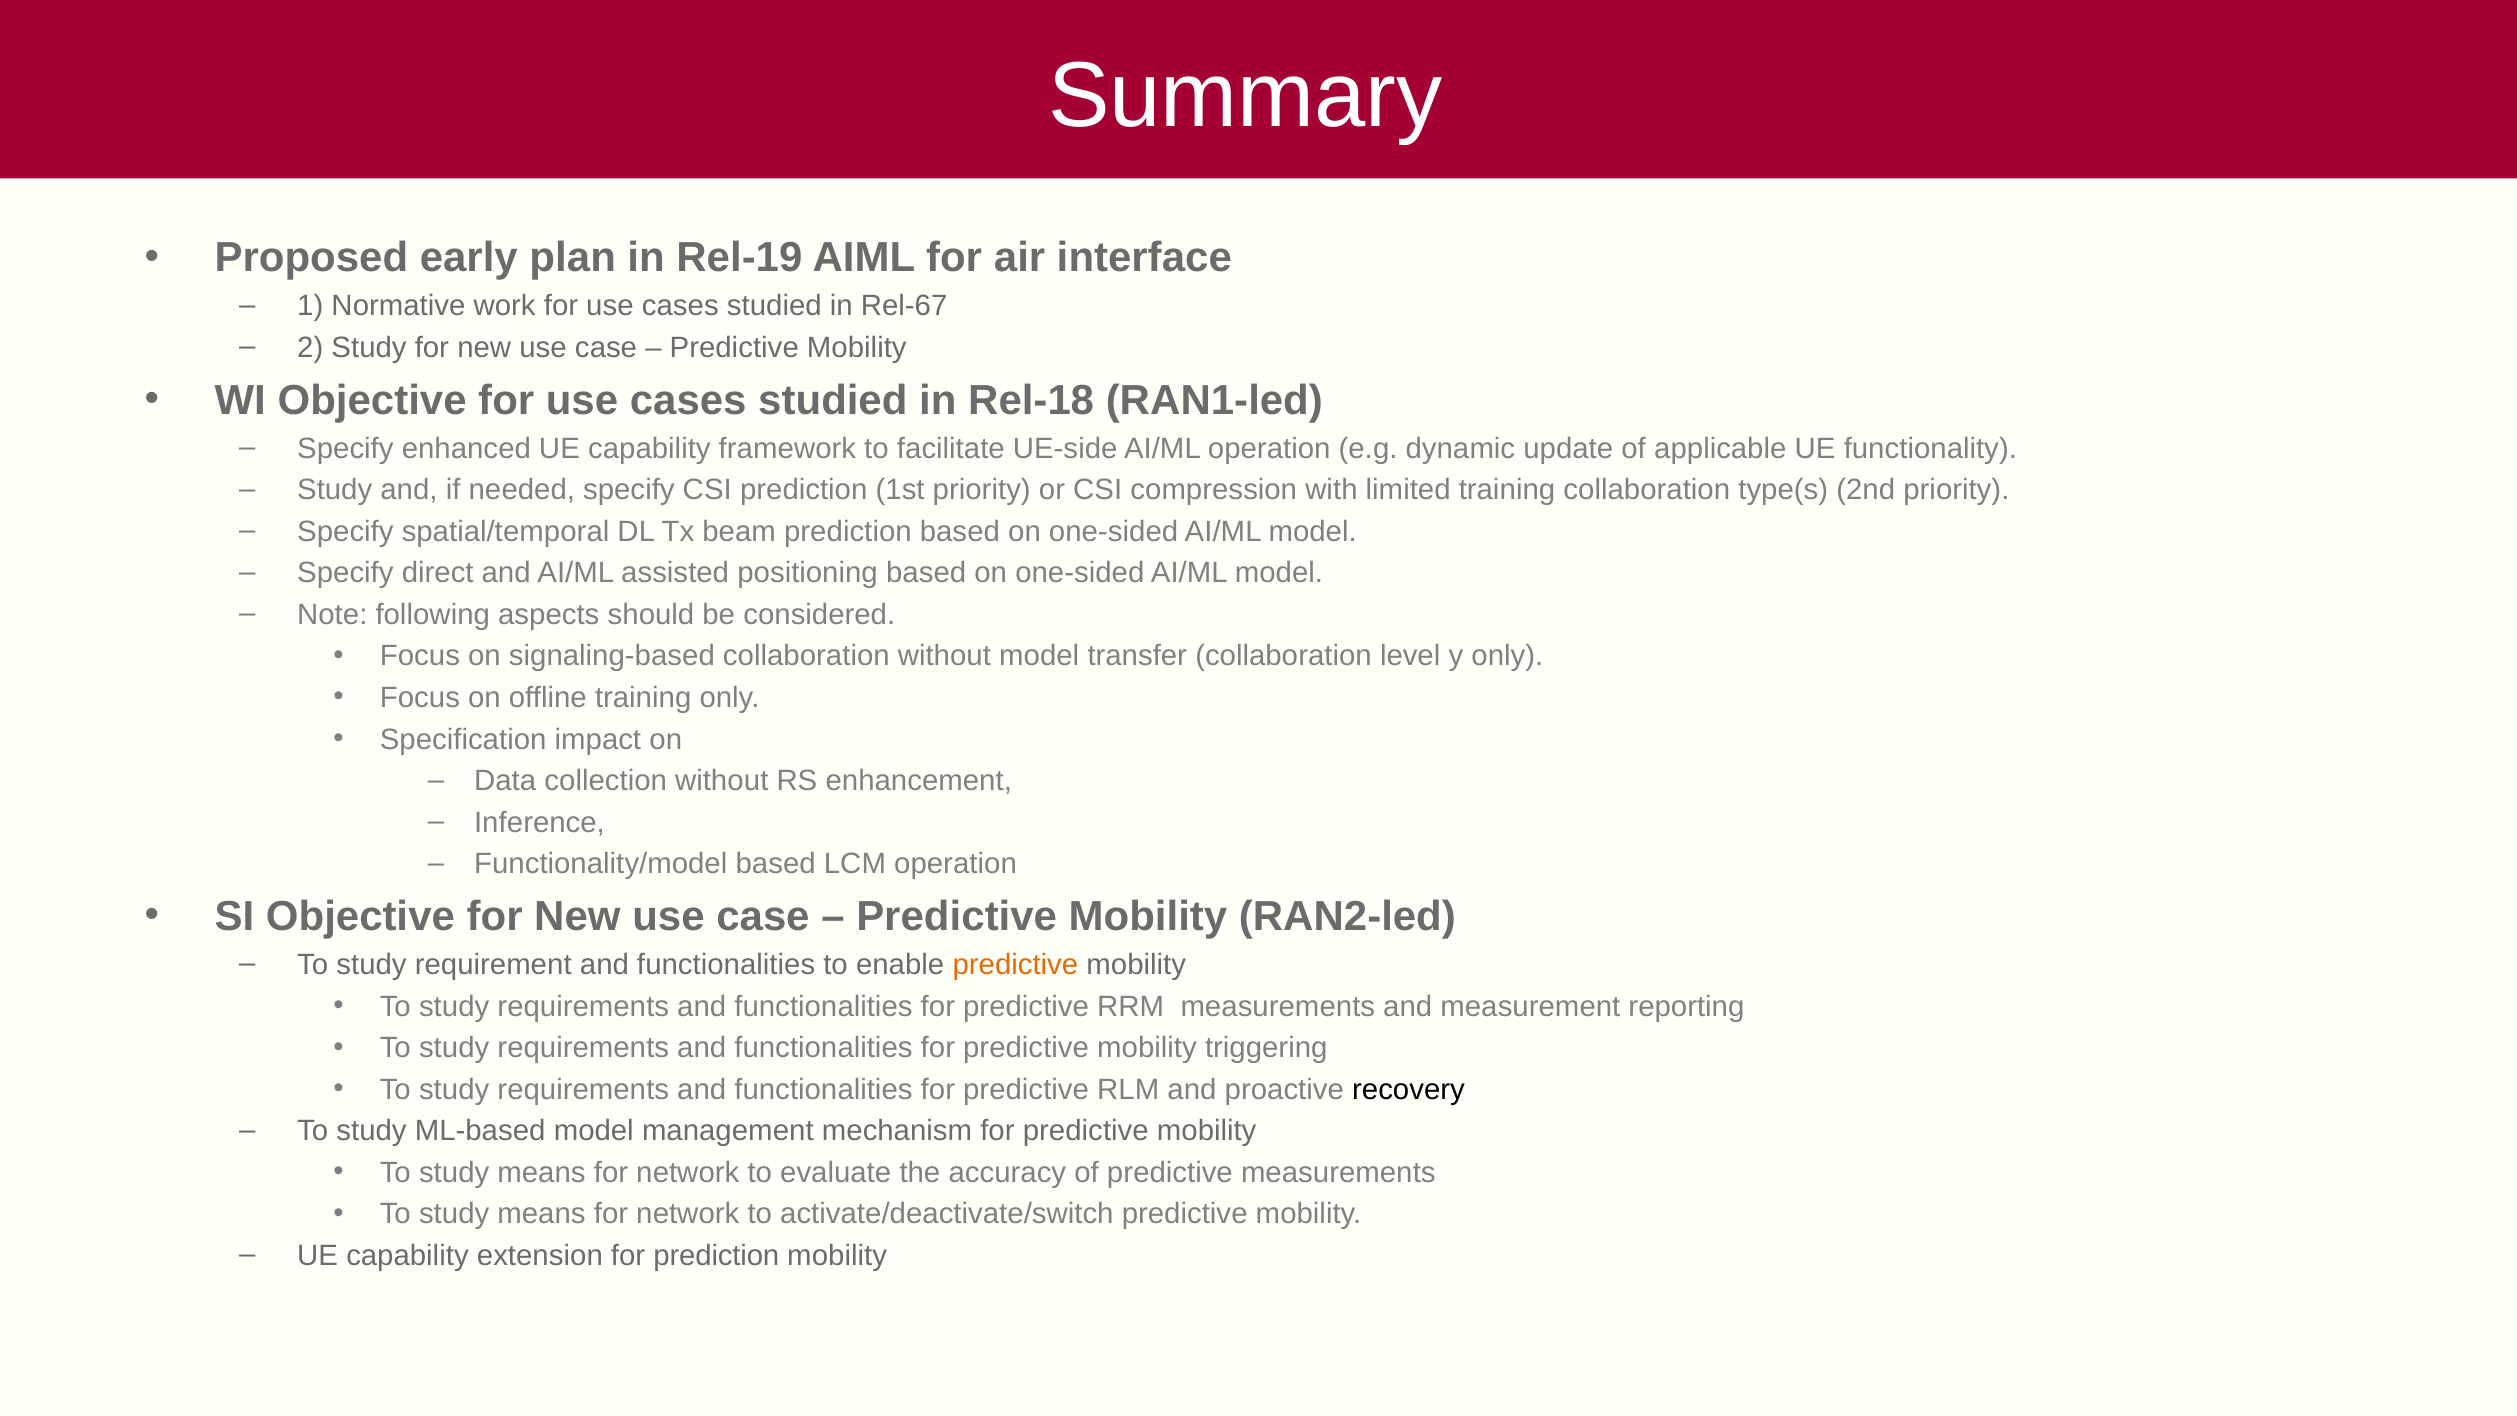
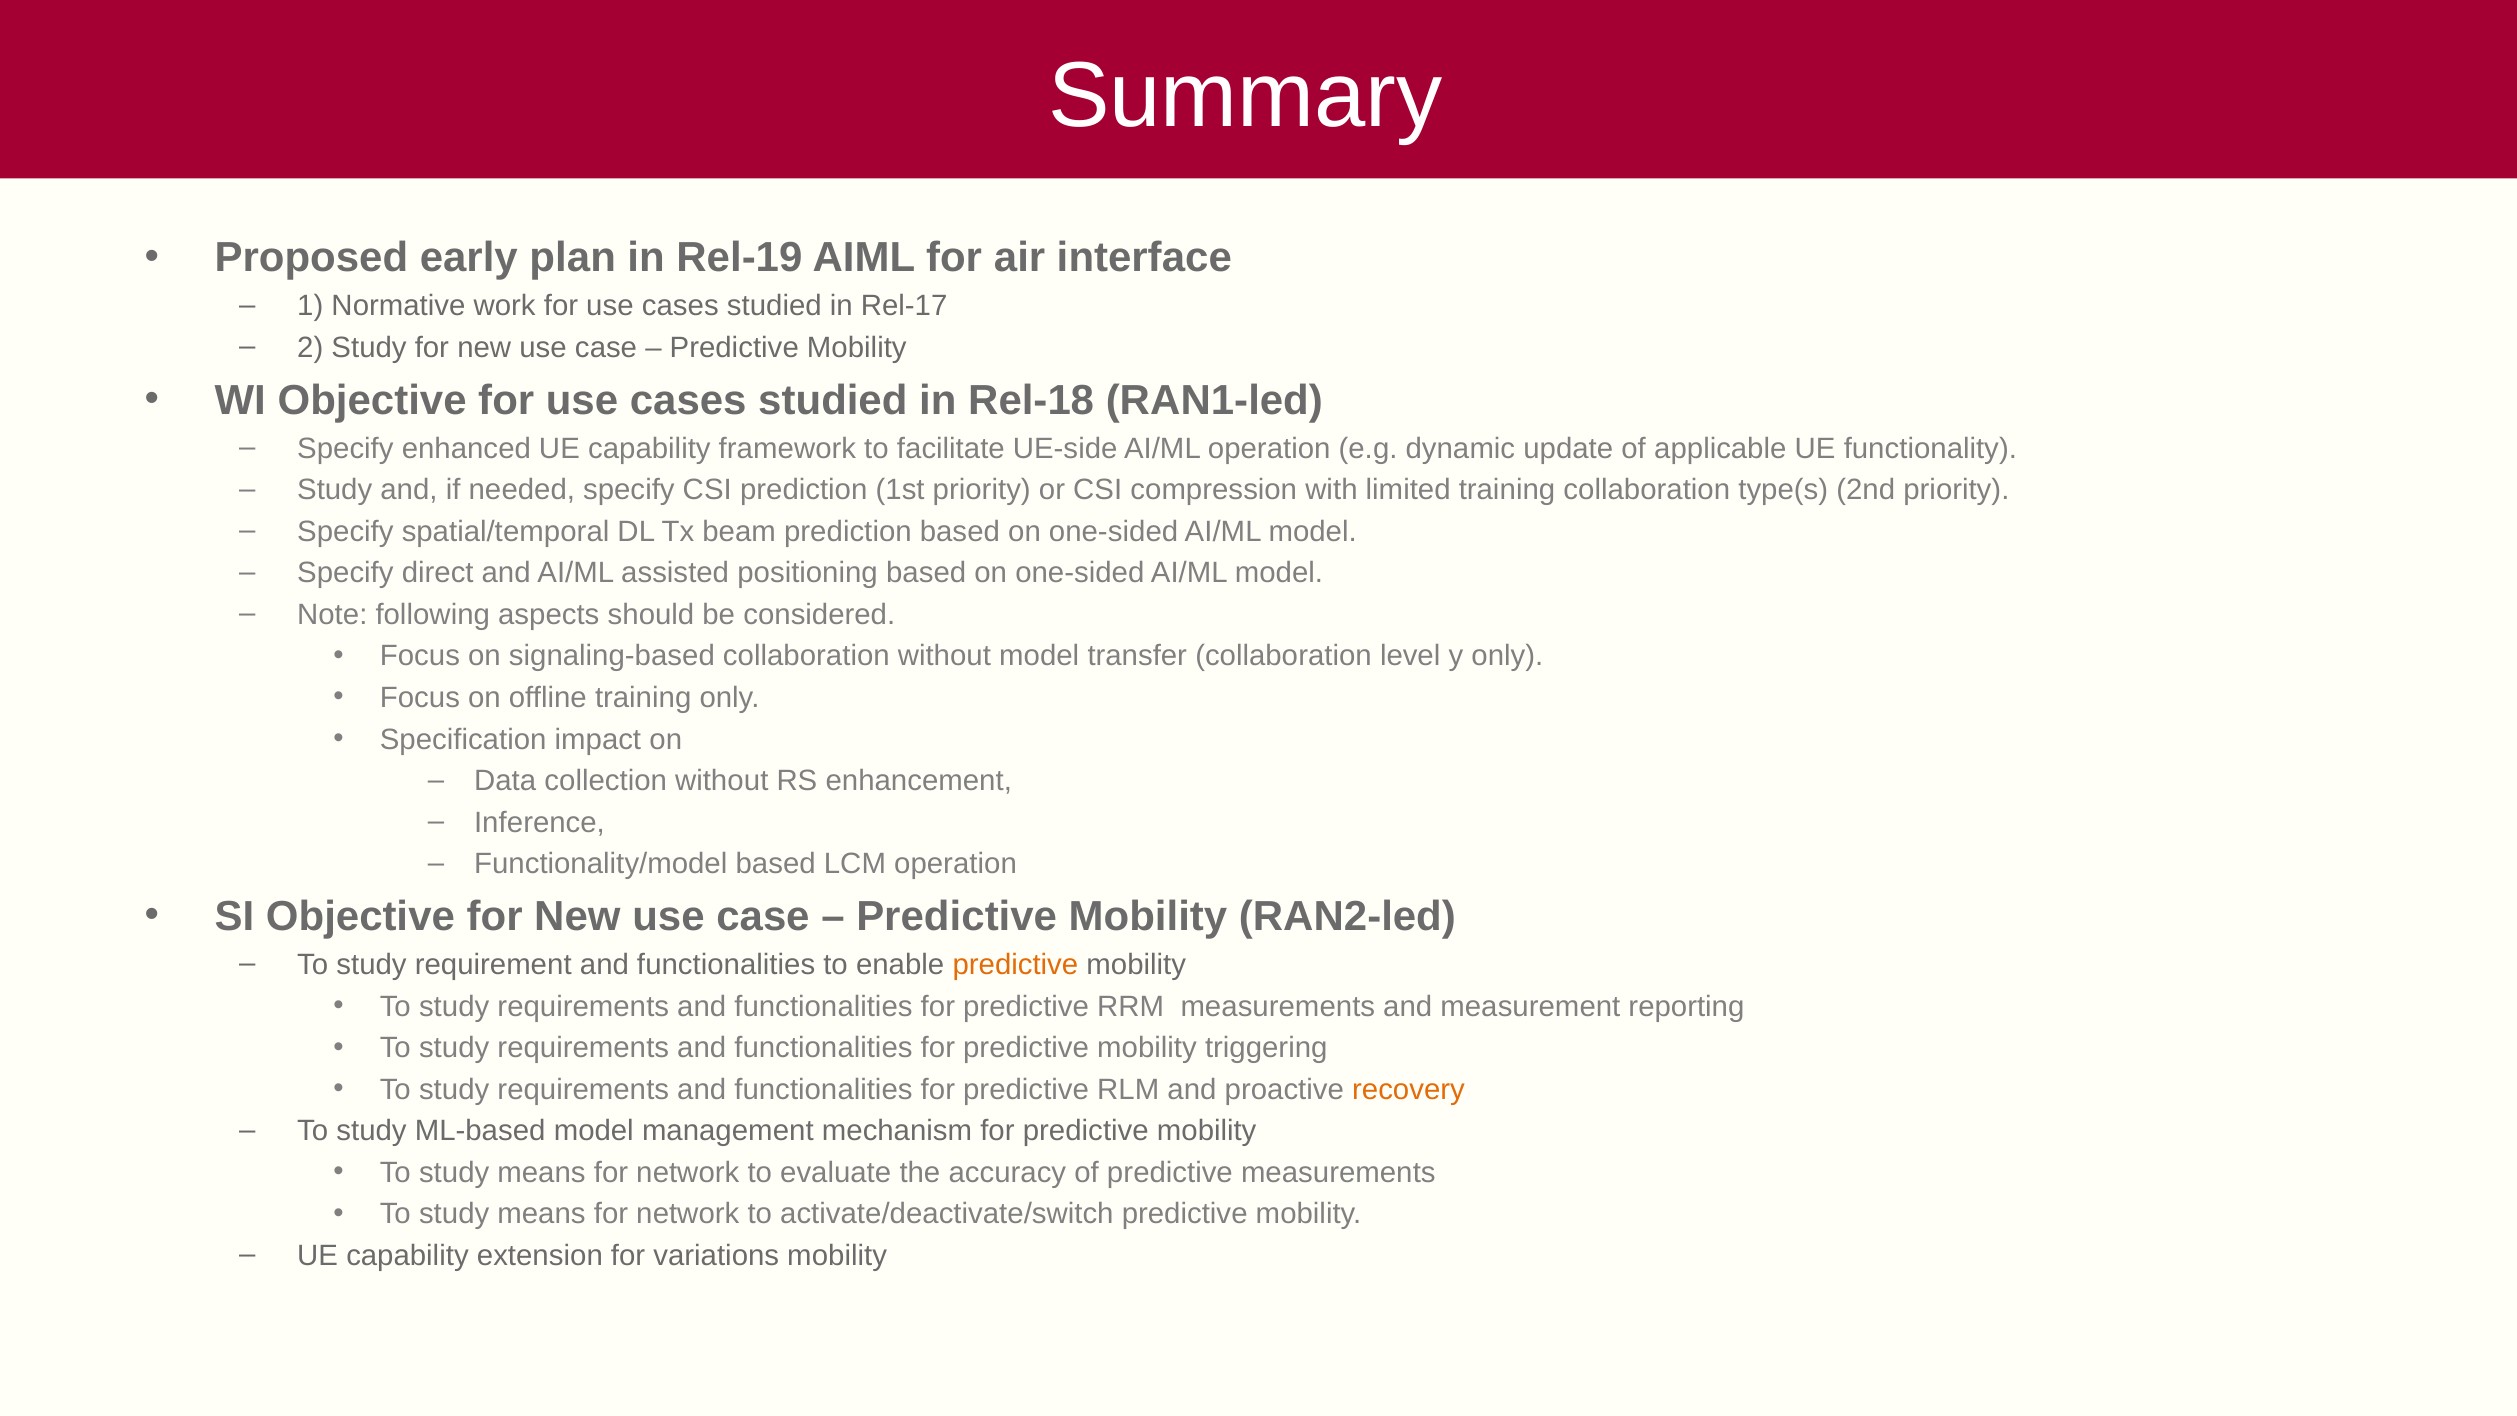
Rel-67: Rel-67 -> Rel-17
recovery colour: black -> orange
for prediction: prediction -> variations
